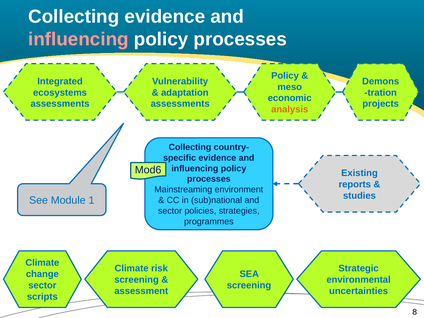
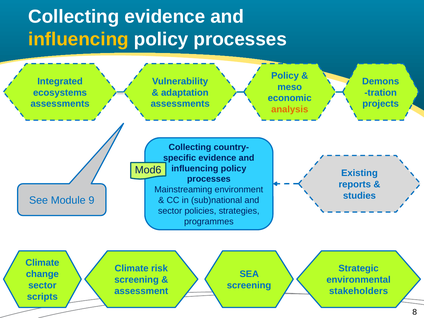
influencing at (78, 39) colour: pink -> yellow
1: 1 -> 9
uncertainties: uncertainties -> stakeholders
